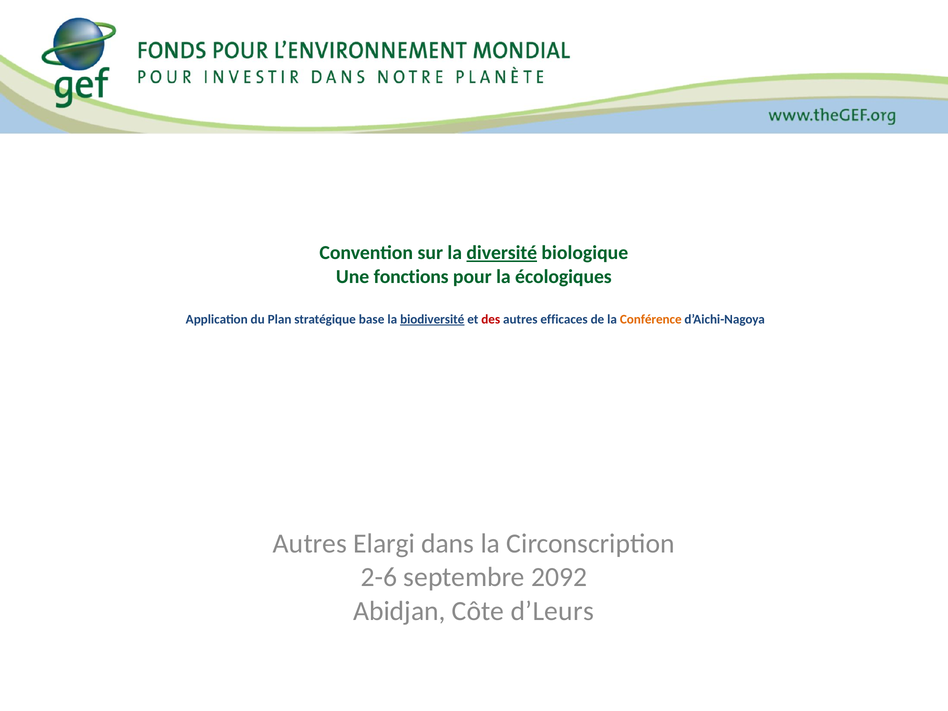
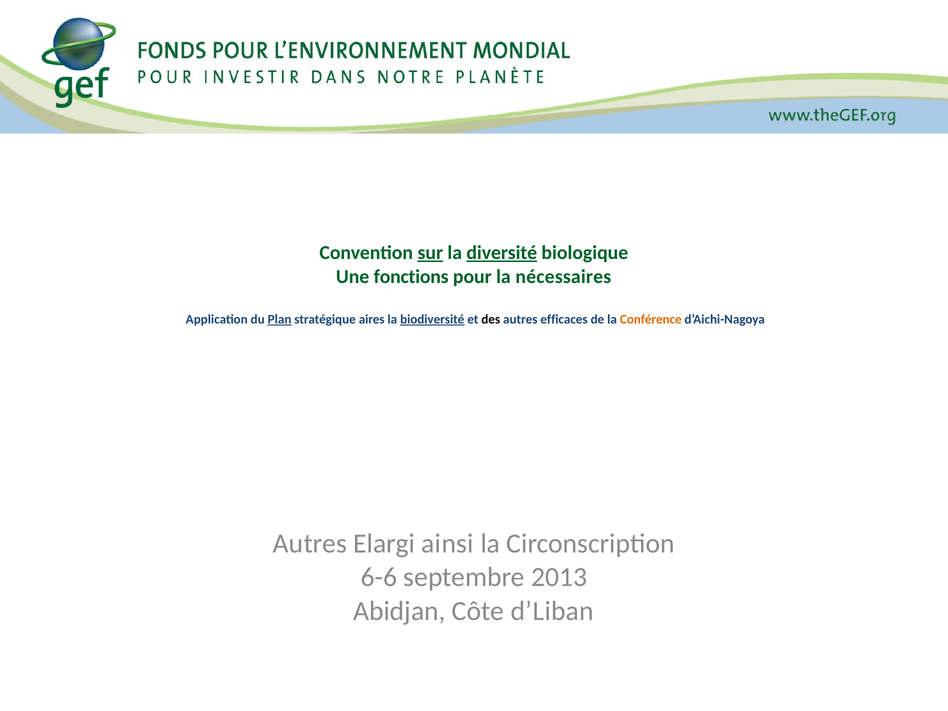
sur underline: none -> present
écologiques: écologiques -> nécessaires
Plan underline: none -> present
base: base -> aires
des colour: red -> black
dans: dans -> ainsi
2-6: 2-6 -> 6-6
2092: 2092 -> 2013
d’Leurs: d’Leurs -> d’Liban
